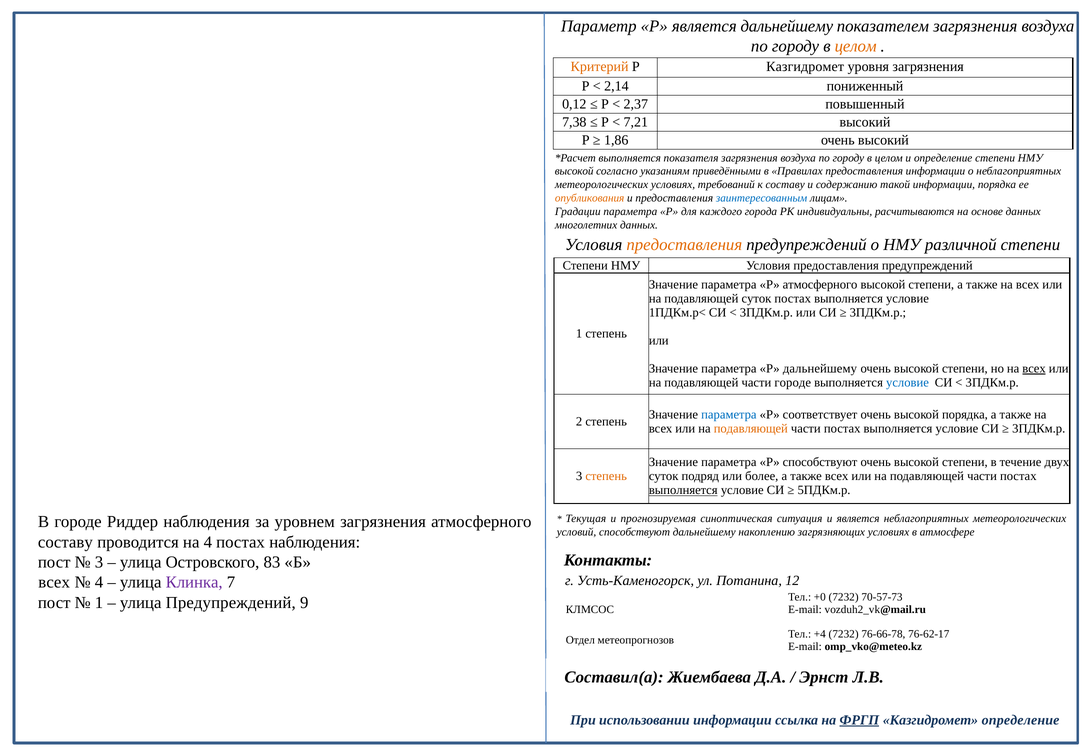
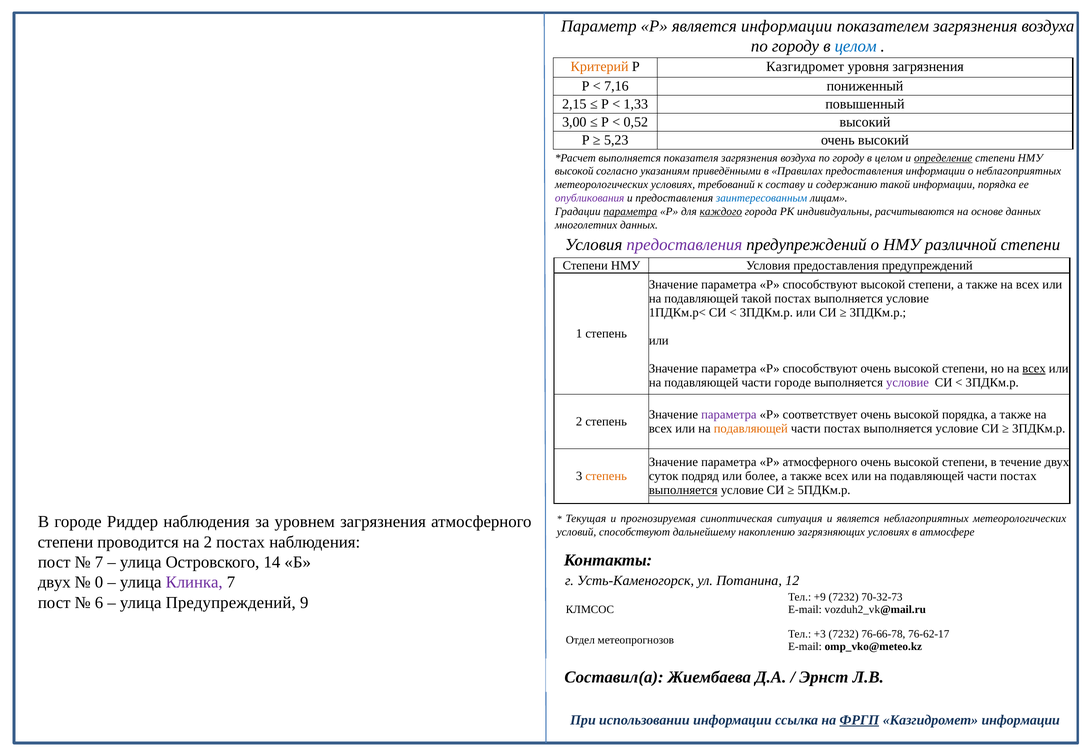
является дальнейшему: дальнейшему -> информации
целом at (856, 46) colour: orange -> blue
2,14: 2,14 -> 7,16
0,12: 0,12 -> 2,15
2,37: 2,37 -> 1,33
7,38: 7,38 -> 3,00
7,21: 7,21 -> 0,52
1,86: 1,86 -> 5,23
определение at (943, 158) underline: none -> present
опубликования colour: orange -> purple
параметра at (630, 211) underline: none -> present
каждого underline: none -> present
предоставления at (684, 245) colour: orange -> purple
атмосферного at (820, 285): атмосферного -> способствуют
подавляющей суток: суток -> такой
дальнейшему at (820, 369): дальнейшему -> способствуют
условие at (907, 383) colour: blue -> purple
параметра at (729, 415) colour: blue -> purple
Р способствуют: способствуют -> атмосферного
составу at (65, 542): составу -> степени
на 4: 4 -> 2
3 at (99, 562): 3 -> 7
83: 83 -> 14
всех at (54, 582): всех -> двух
4 at (99, 582): 4 -> 0
+0: +0 -> +9
70-57-73: 70-57-73 -> 70-32-73
1 at (99, 603): 1 -> 6
+4: +4 -> +3
Казгидромет определение: определение -> информации
